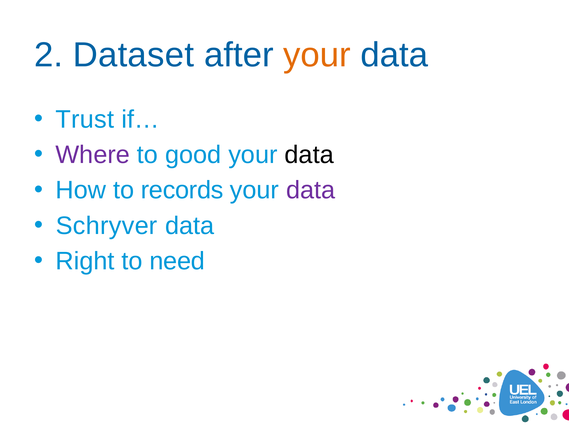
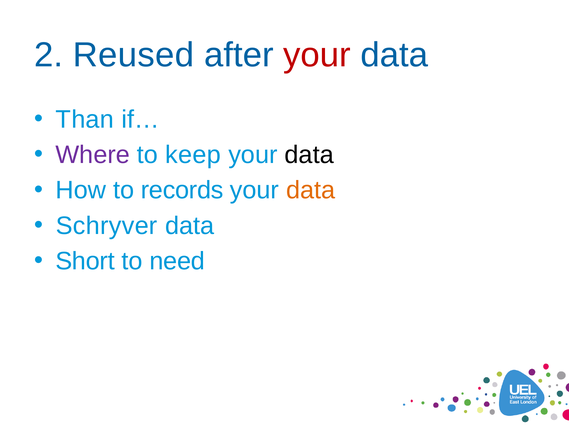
Dataset: Dataset -> Reused
your at (317, 55) colour: orange -> red
Trust: Trust -> Than
good: good -> keep
data at (311, 190) colour: purple -> orange
Right: Right -> Short
